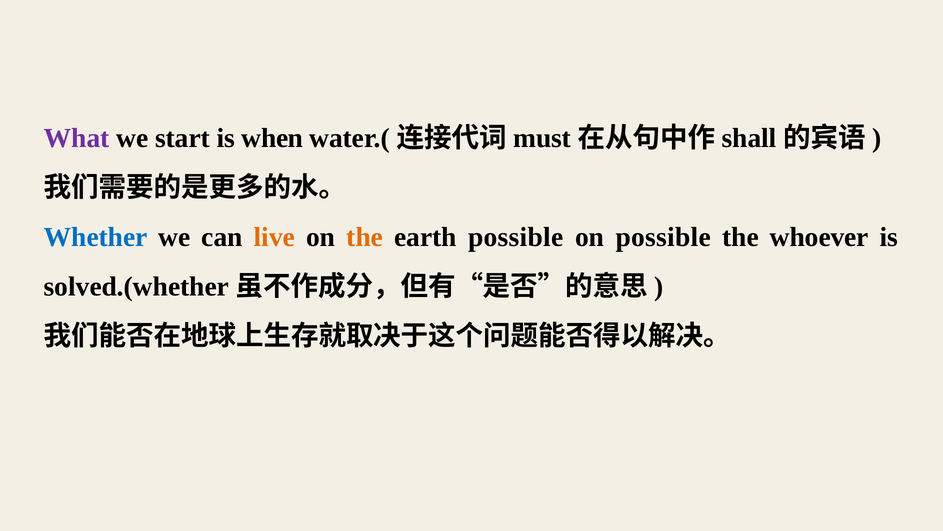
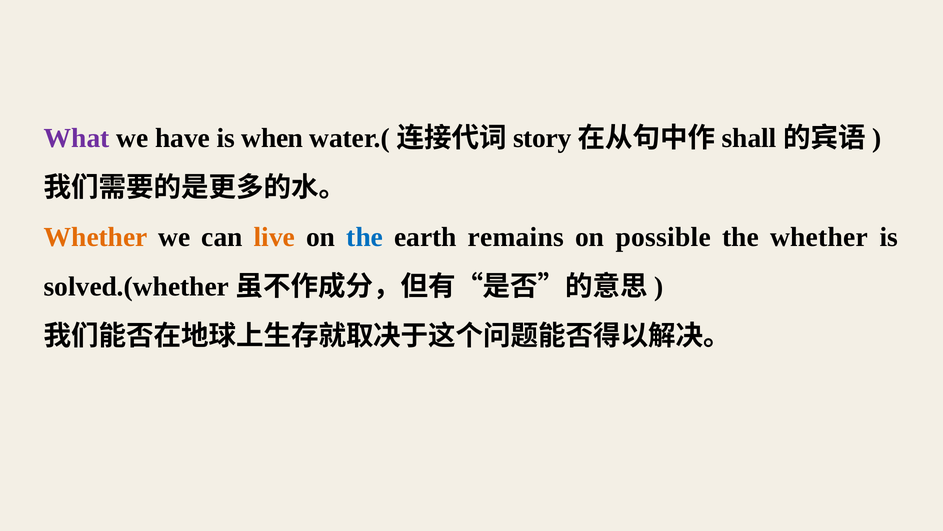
start: start -> have
must: must -> story
Whether at (96, 237) colour: blue -> orange
the at (365, 237) colour: orange -> blue
earth possible: possible -> remains
the whoever: whoever -> whether
